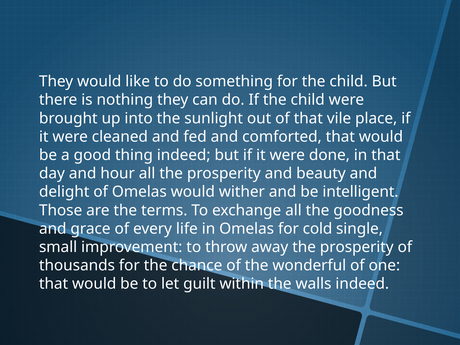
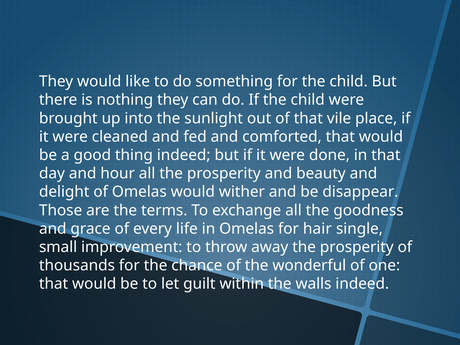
intelligent: intelligent -> disappear
cold: cold -> hair
